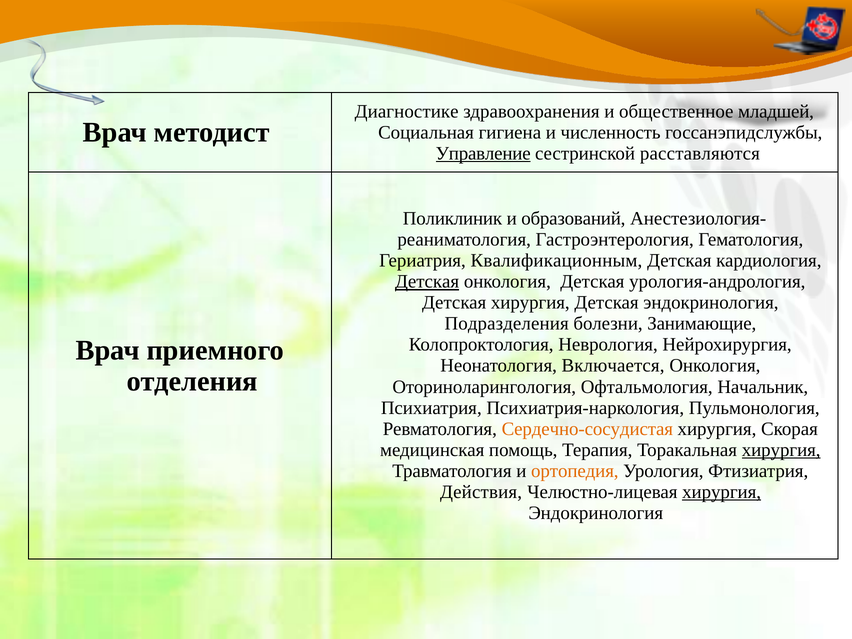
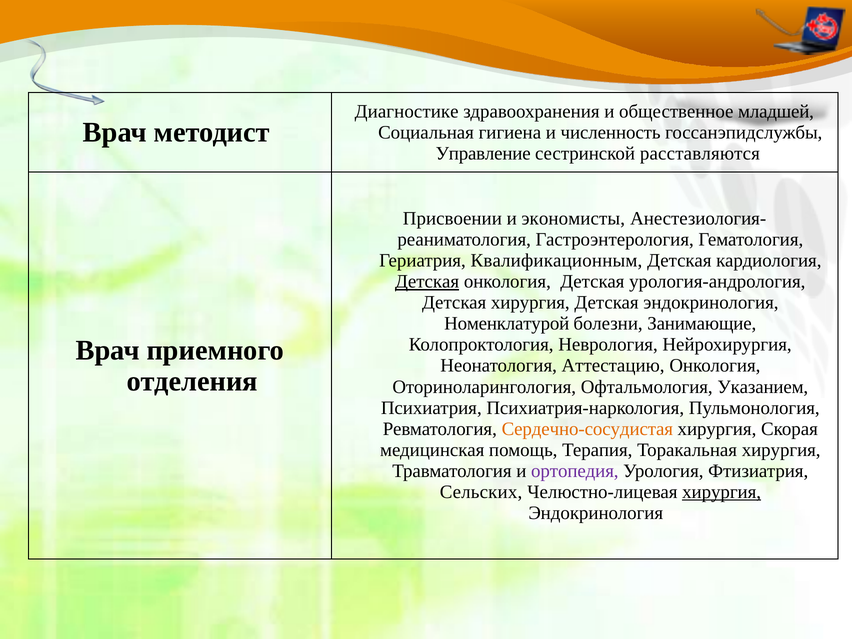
Управление underline: present -> none
Поликлиник: Поликлиник -> Присвоении
образований: образований -> экономисты
Подразделения: Подразделения -> Номенклатурой
Включается: Включается -> Аттестацию
Начальник: Начальник -> Указанием
хирургия at (781, 450) underline: present -> none
ортопедия colour: orange -> purple
Действия: Действия -> Сельских
